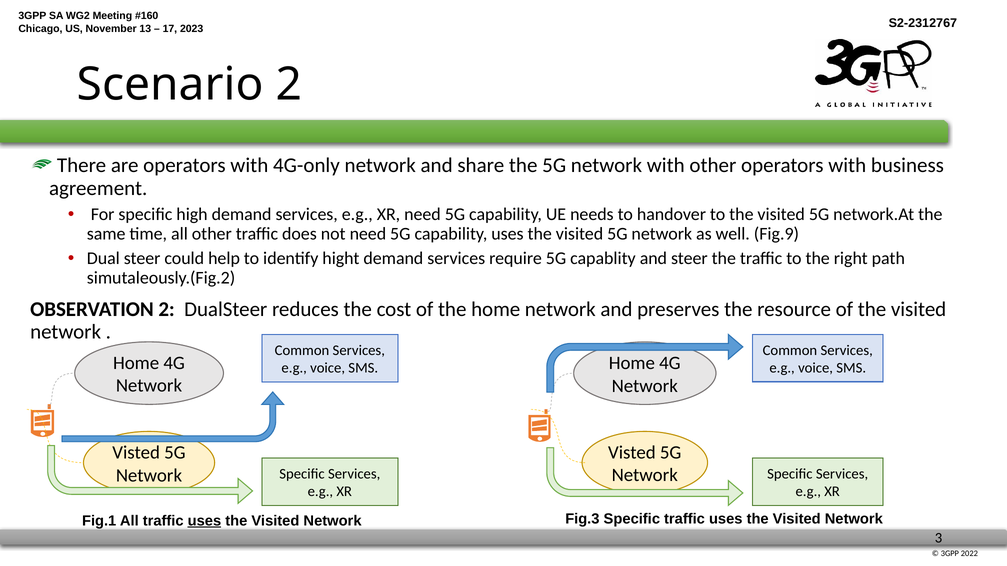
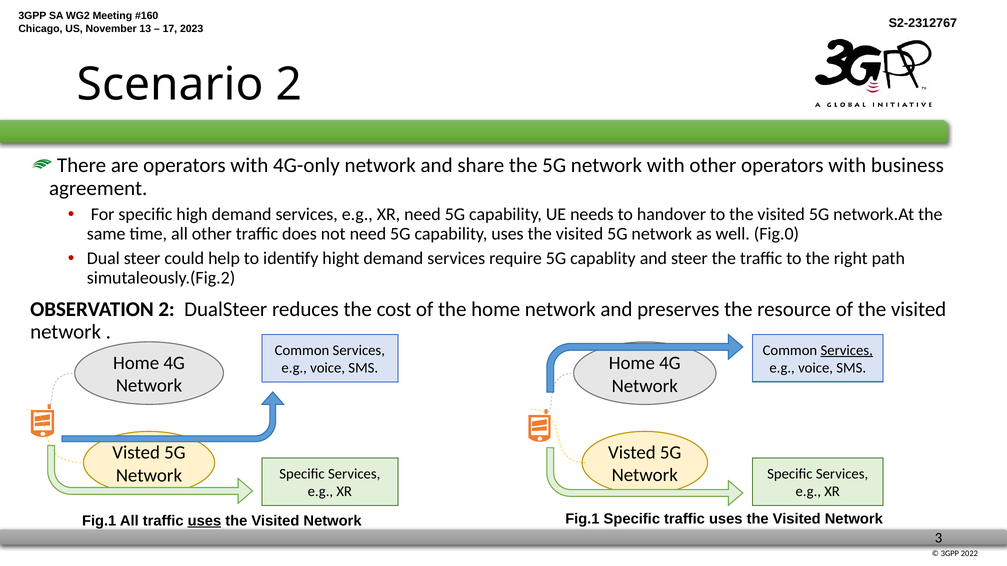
Fig.9: Fig.9 -> Fig.0
Services at (847, 351) underline: none -> present
Network Fig.3: Fig.3 -> Fig.1
